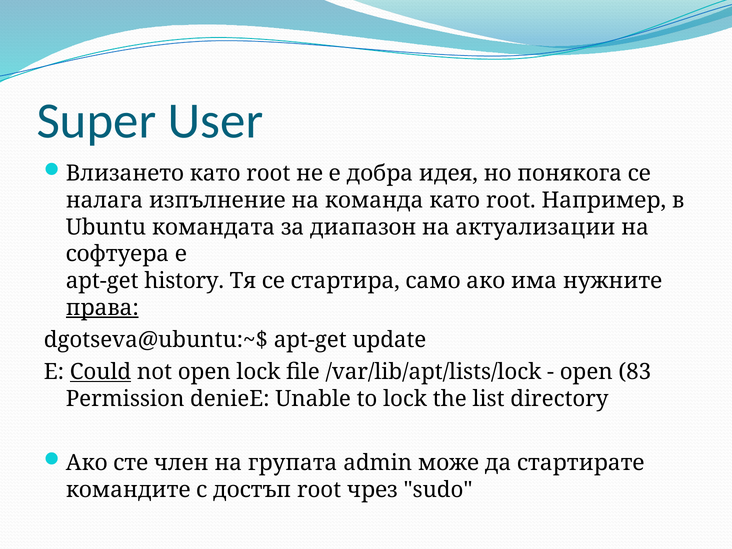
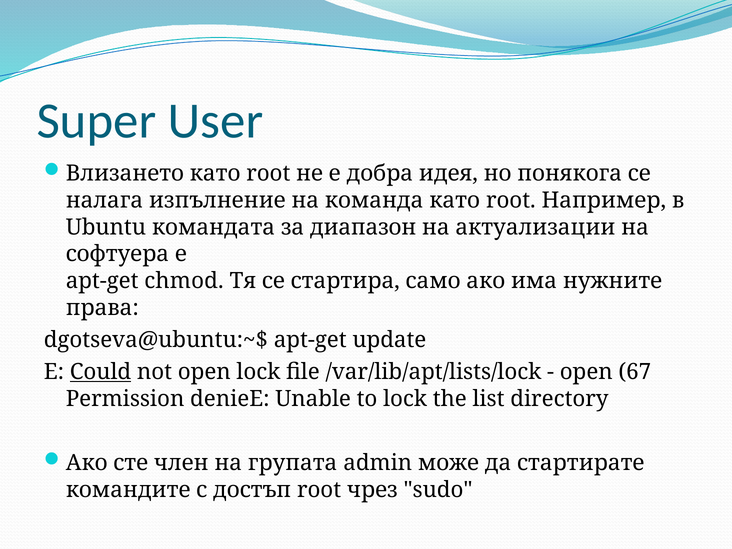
history: history -> chmod
права underline: present -> none
83: 83 -> 67
